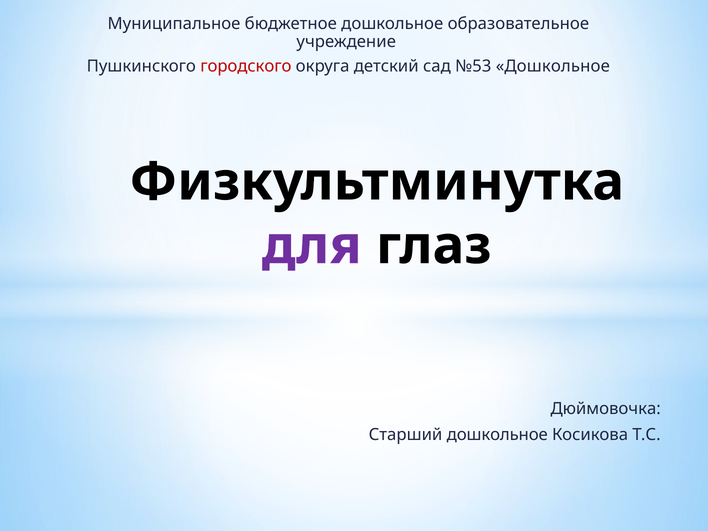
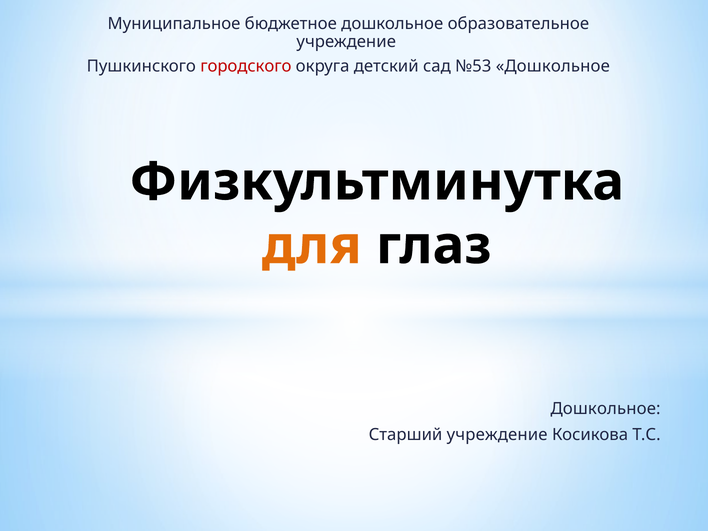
для colour: purple -> orange
Дюймовочка at (606, 409): Дюймовочка -> Дошкольное
Старший дошкольное: дошкольное -> учреждение
